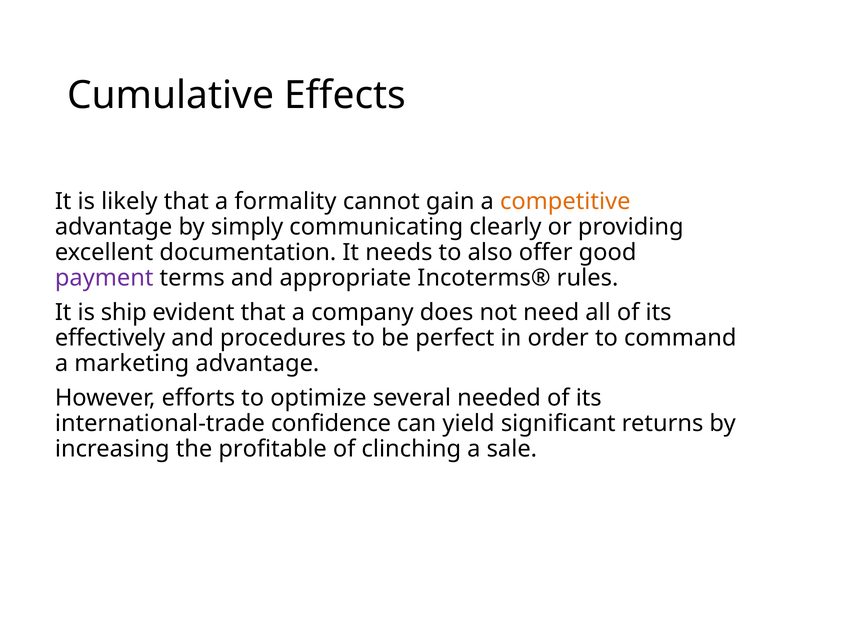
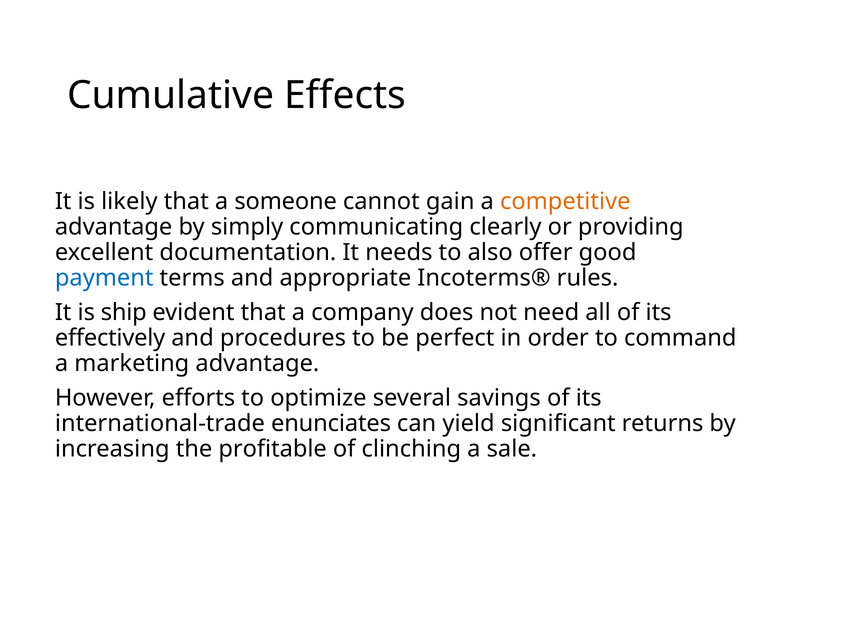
formality: formality -> someone
payment colour: purple -> blue
needed: needed -> savings
confidence: confidence -> enunciates
